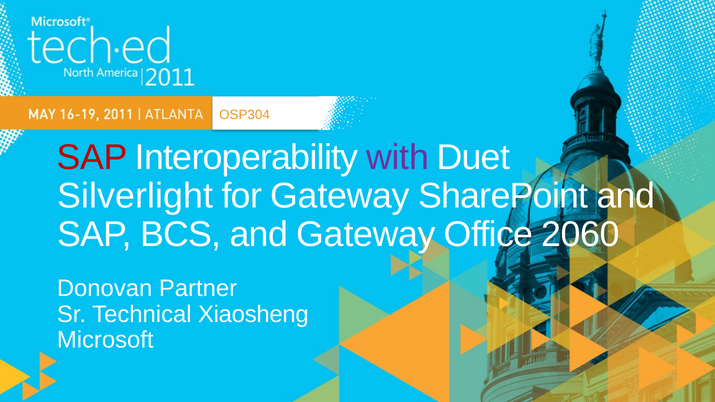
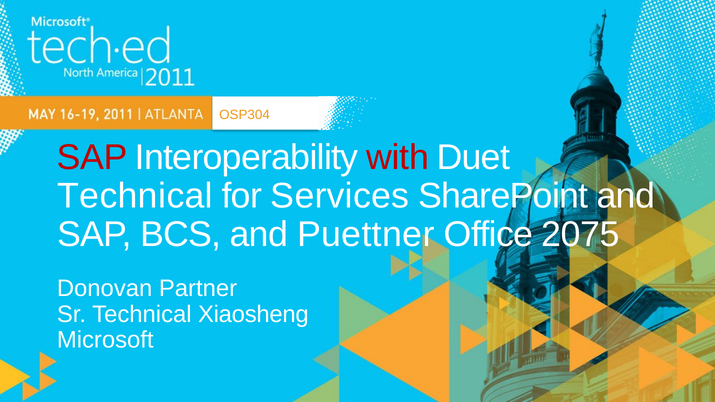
with colour: purple -> red
Silverlight at (135, 196): Silverlight -> Technical
for Gateway: Gateway -> Services
and Gateway: Gateway -> Puettner
2060: 2060 -> 2075
